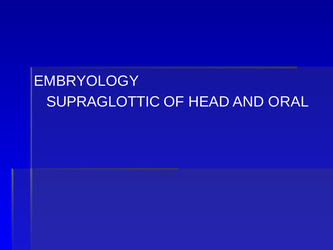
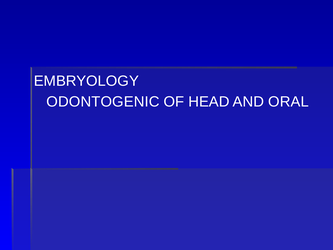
SUPRAGLOTTIC: SUPRAGLOTTIC -> ODONTOGENIC
